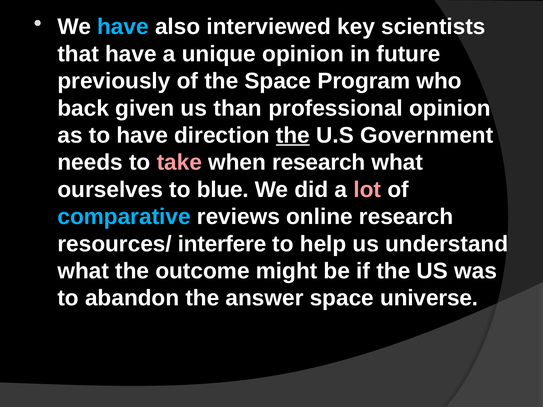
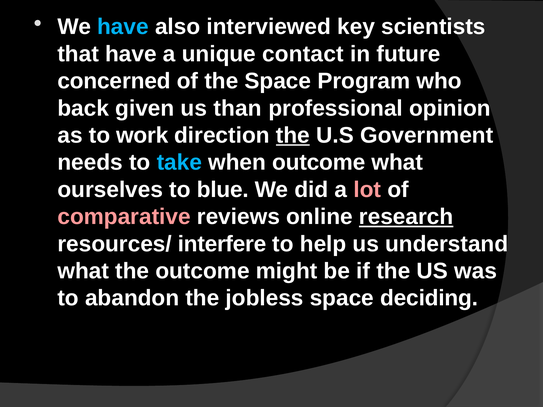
unique opinion: opinion -> contact
previously: previously -> concerned
to have: have -> work
take colour: pink -> light blue
when research: research -> outcome
comparative colour: light blue -> pink
research at (406, 217) underline: none -> present
answer: answer -> jobless
universe: universe -> deciding
